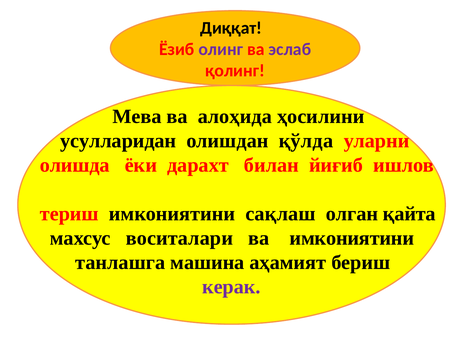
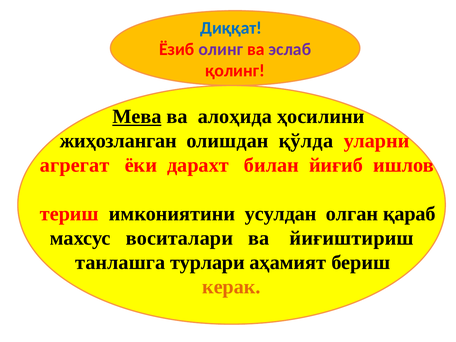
Диққат colour: black -> blue
Мева underline: none -> present
усулларидан: усулларидан -> жиҳозланган
олишда: олишда -> агрегат
сақлаш: сақлаш -> усулдан
қайта: қайта -> қараб
ва имкониятини: имкониятини -> йиғиштириш
машина: машина -> турлари
керак colour: purple -> orange
